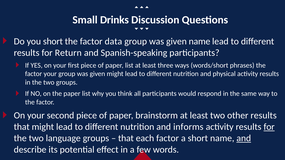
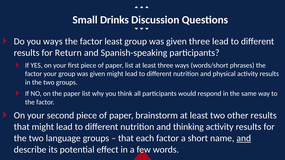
you short: short -> ways
factor data: data -> least
given name: name -> three
informs: informs -> thinking
for at (269, 127) underline: present -> none
